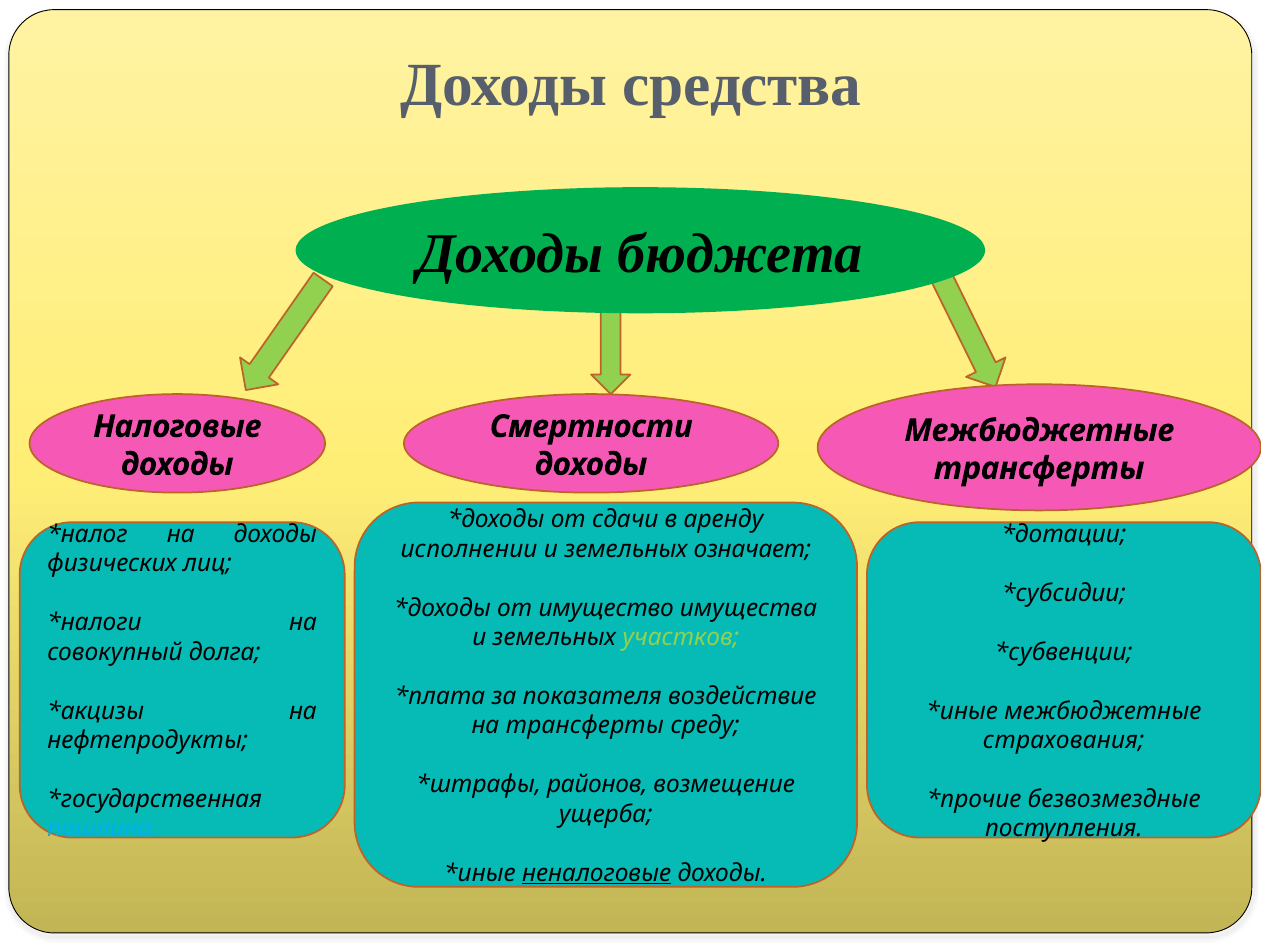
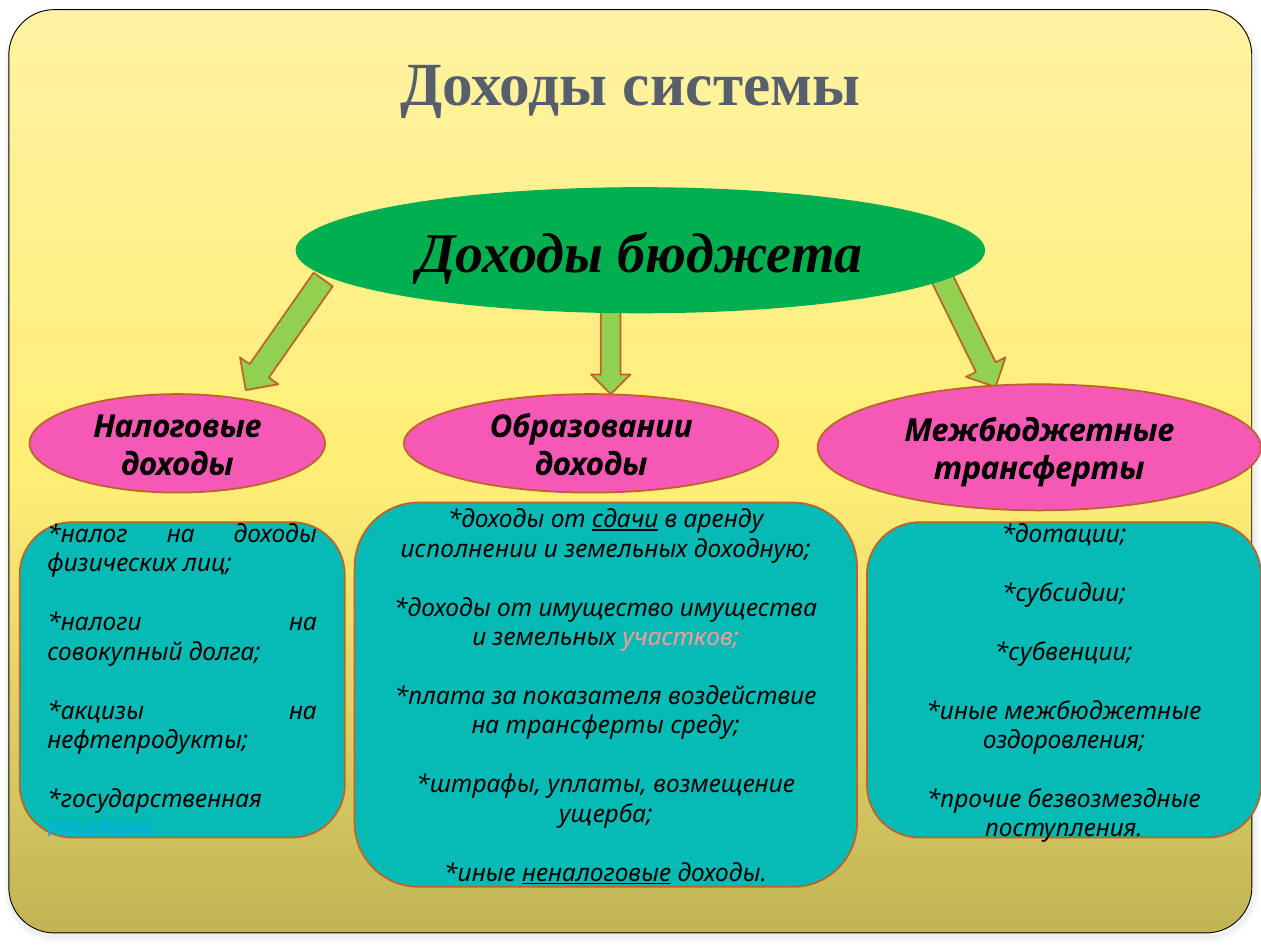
средства: средства -> системы
Смертности: Смертности -> Образовании
сдачи underline: none -> present
означает: означает -> доходную
участков colour: light green -> pink
страхования: страхования -> оздоровления
районов: районов -> уплаты
